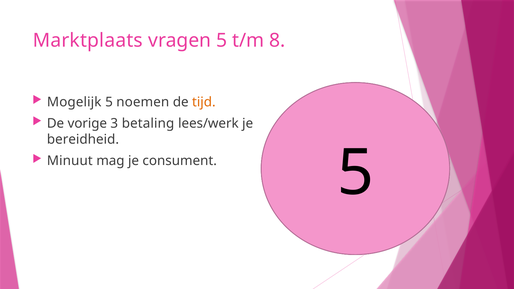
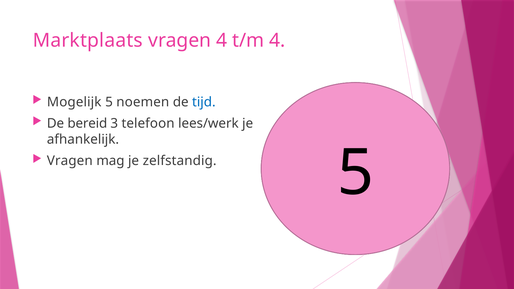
vragen 5: 5 -> 4
t/m 8: 8 -> 4
tijd colour: orange -> blue
vorige: vorige -> bereid
betaling: betaling -> telefoon
bereidheid: bereidheid -> afhankelijk
Minuut at (70, 161): Minuut -> Vragen
consument: consument -> zelfstandig
